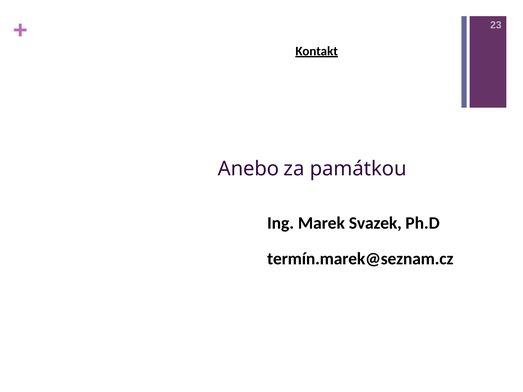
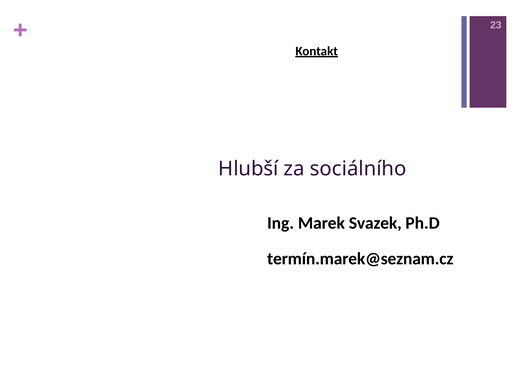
Anebo: Anebo -> Hlubší
památkou: památkou -> sociálního
